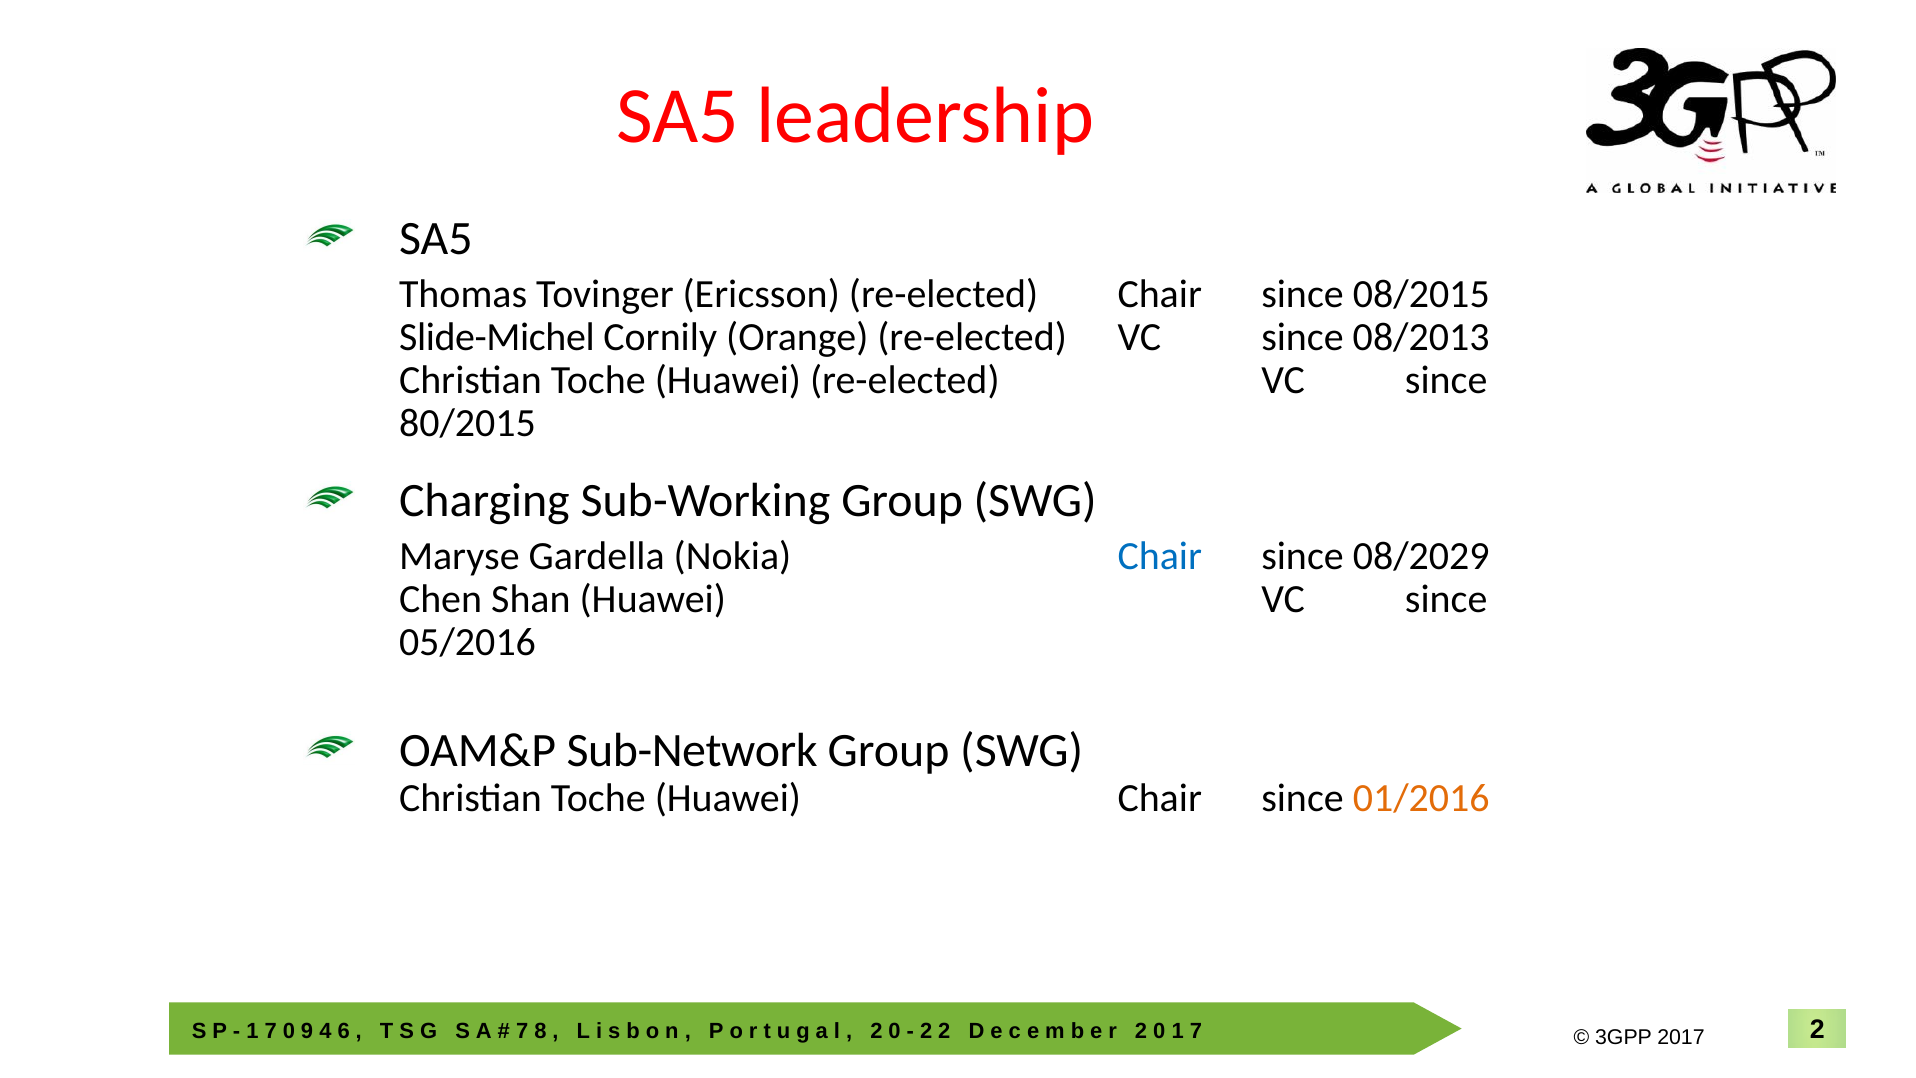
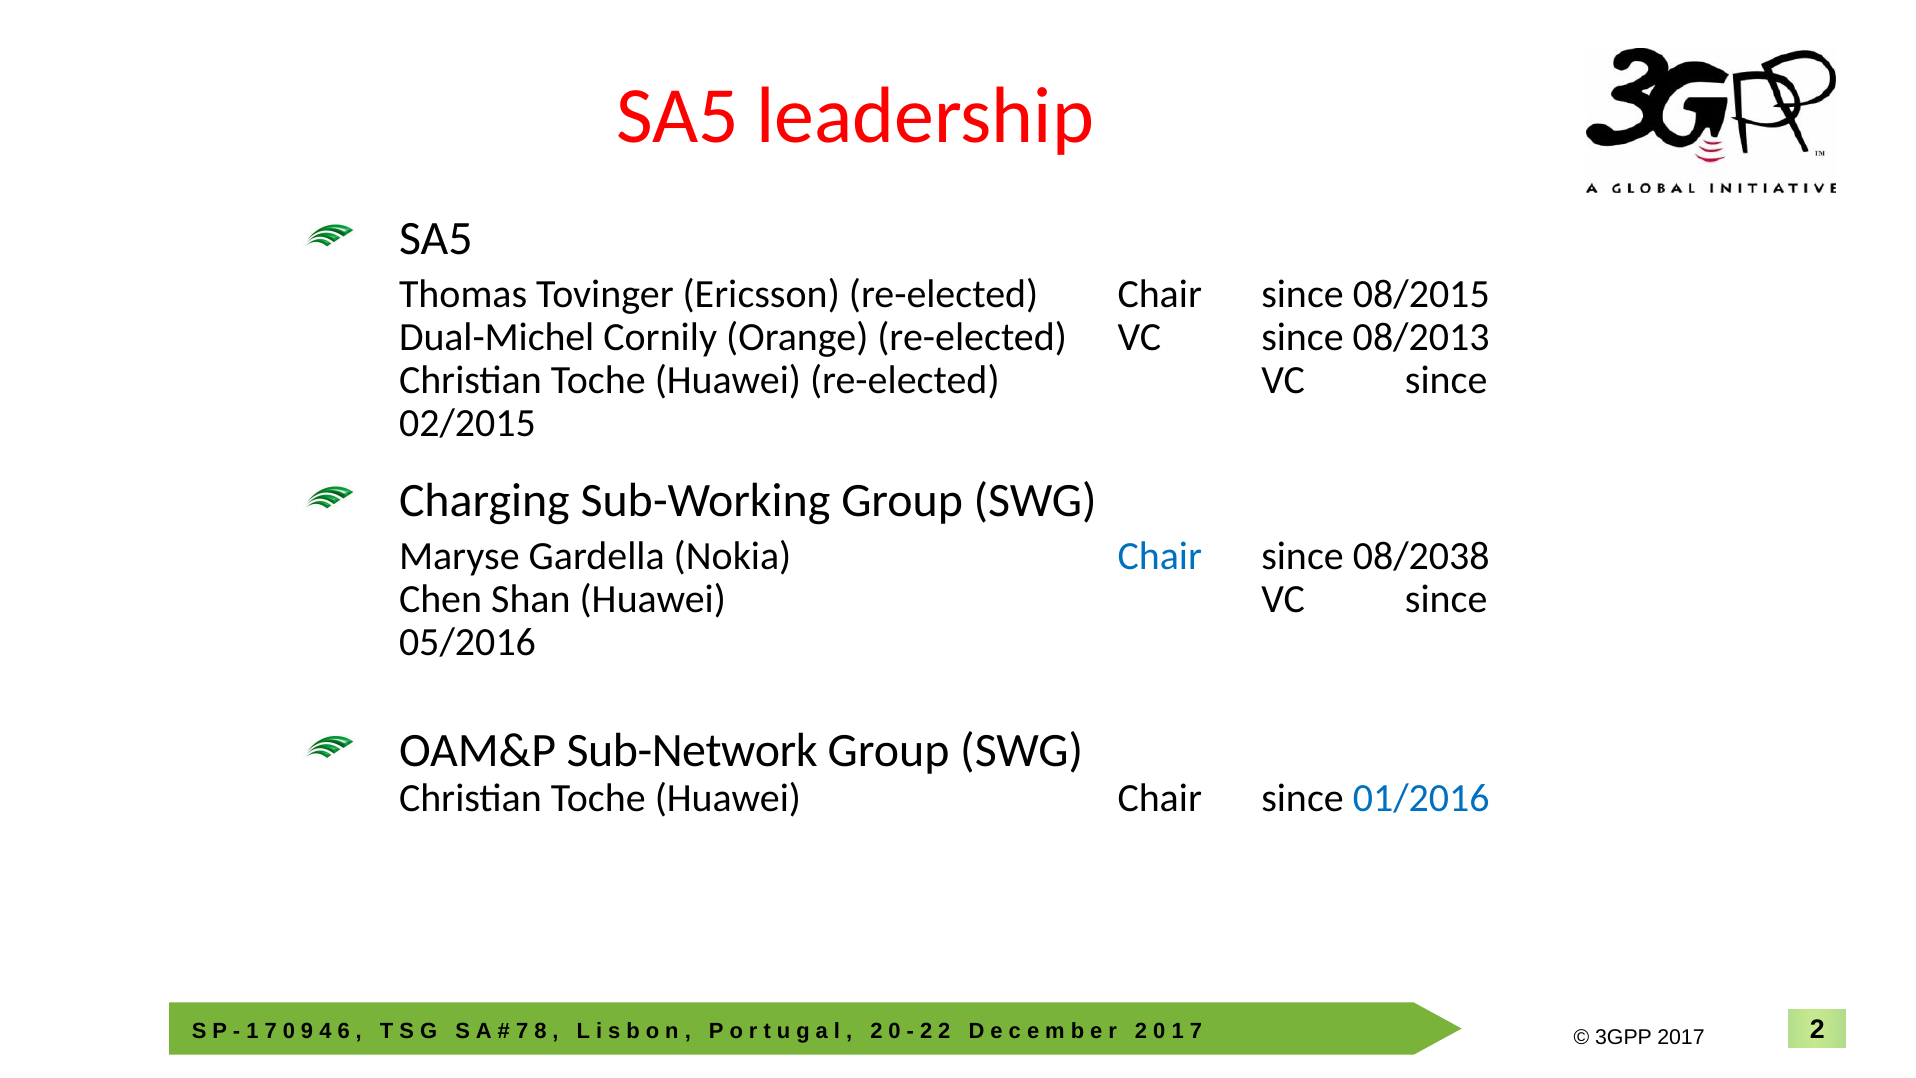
Slide-Michel: Slide-Michel -> Dual-Michel
80/2015: 80/2015 -> 02/2015
08/2029: 08/2029 -> 08/2038
01/2016 colour: orange -> blue
